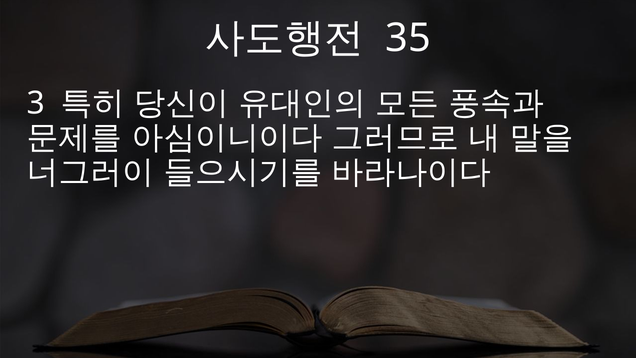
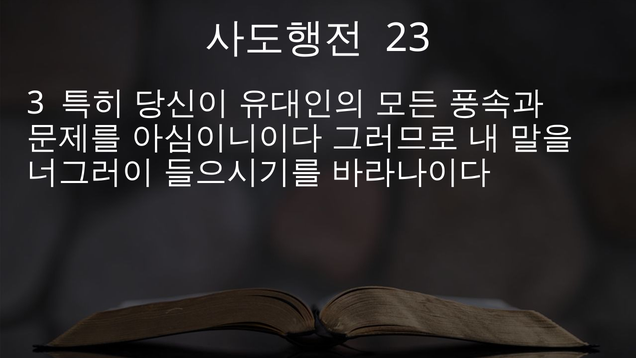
35: 35 -> 23
